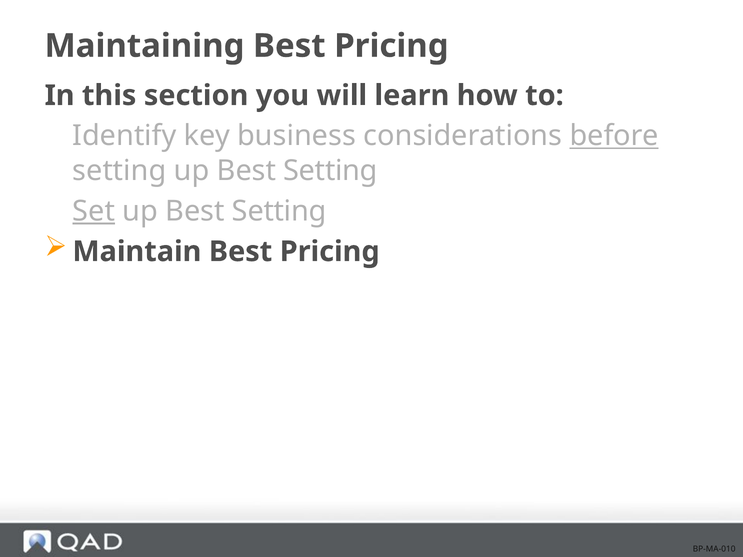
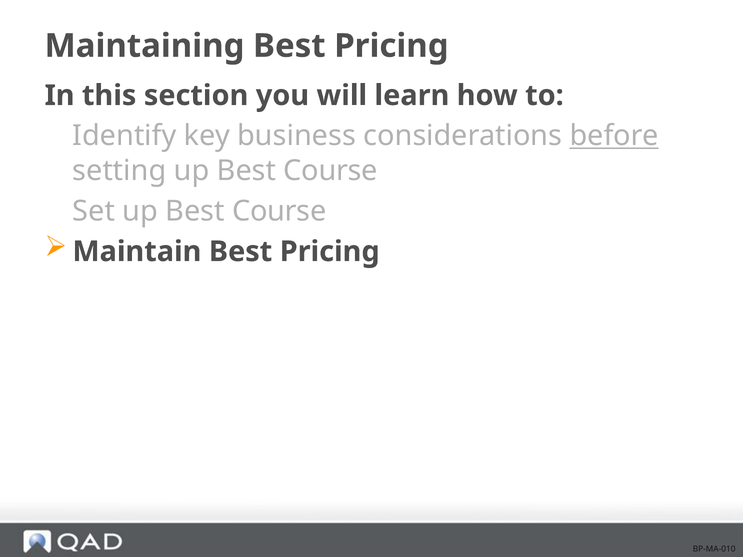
setting up Best Setting: Setting -> Course
Set underline: present -> none
Setting at (279, 211): Setting -> Course
